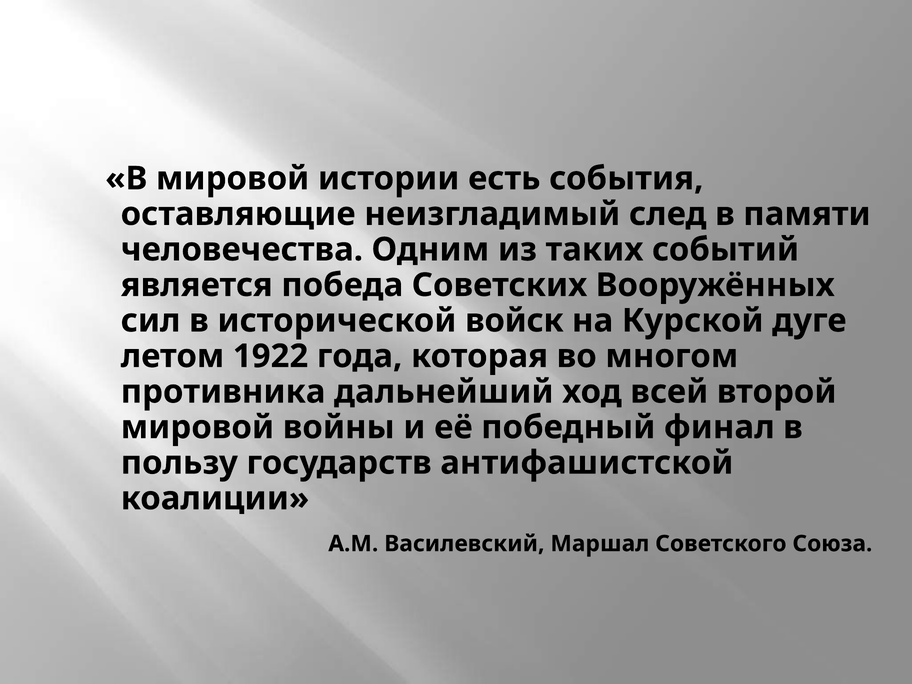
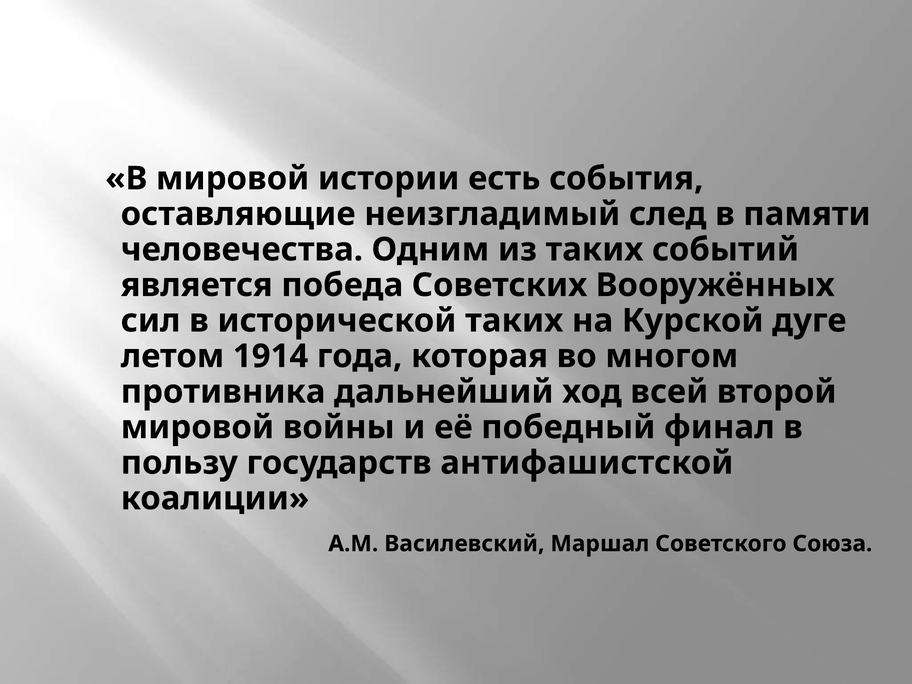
исторической войск: войск -> таких
1922: 1922 -> 1914
